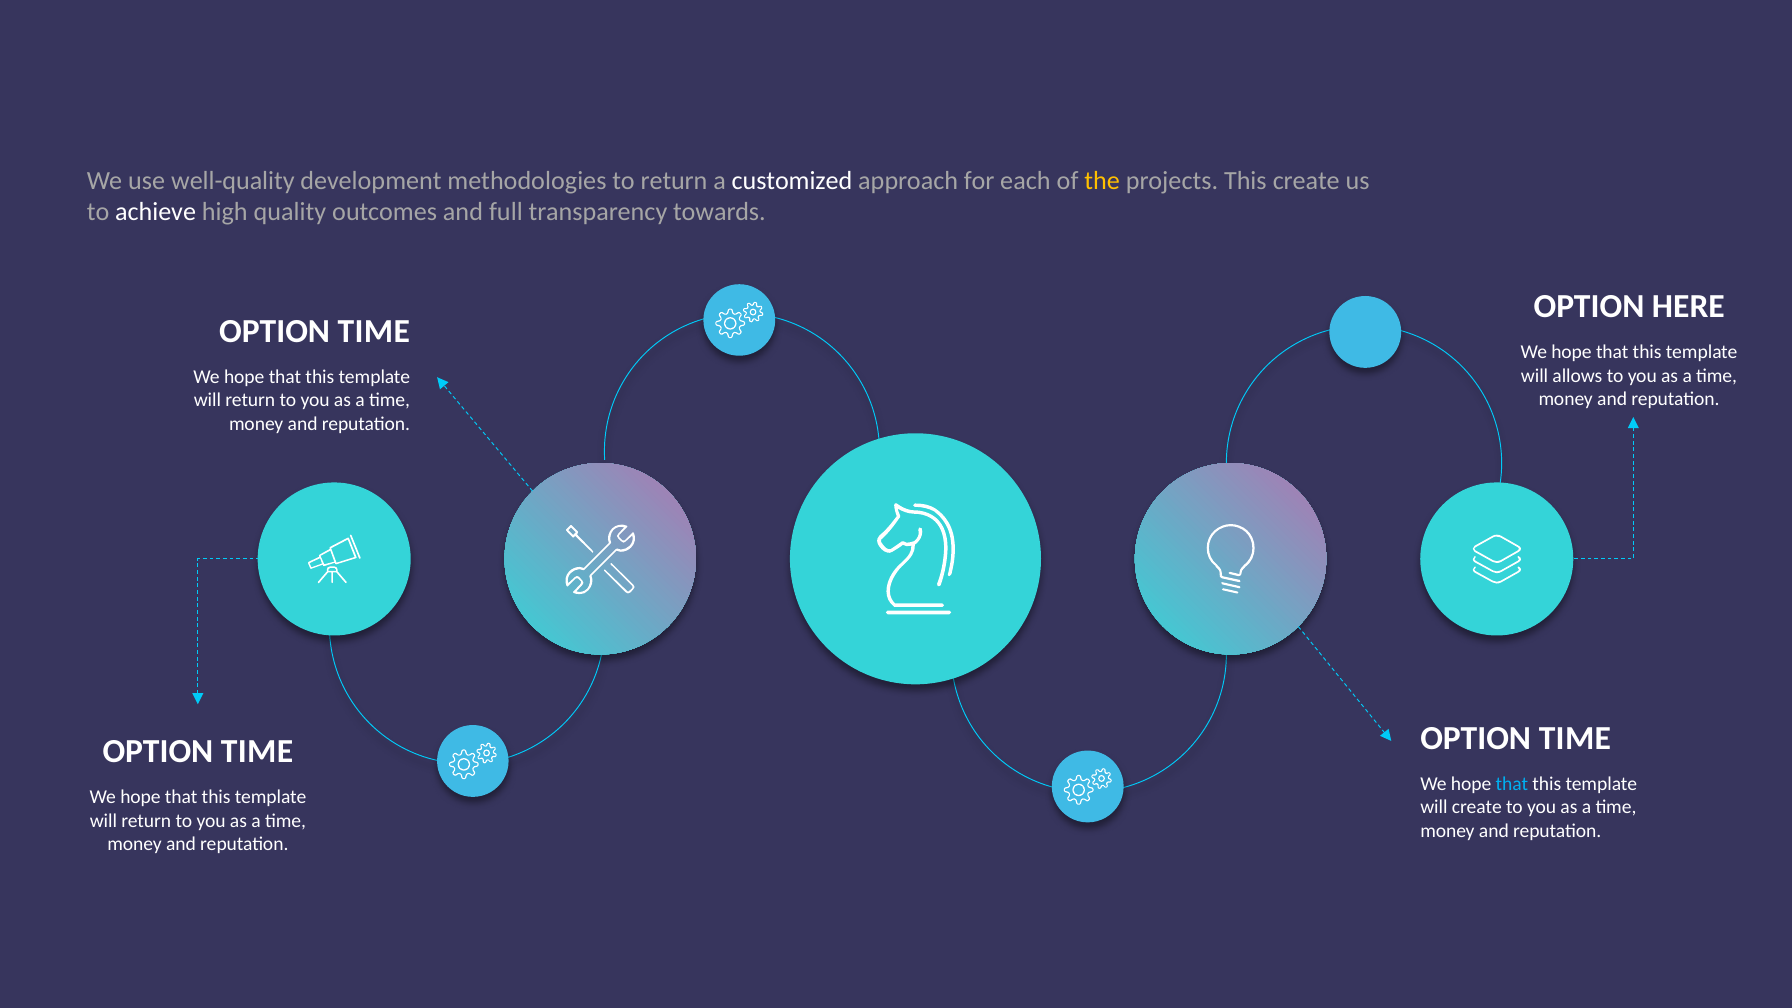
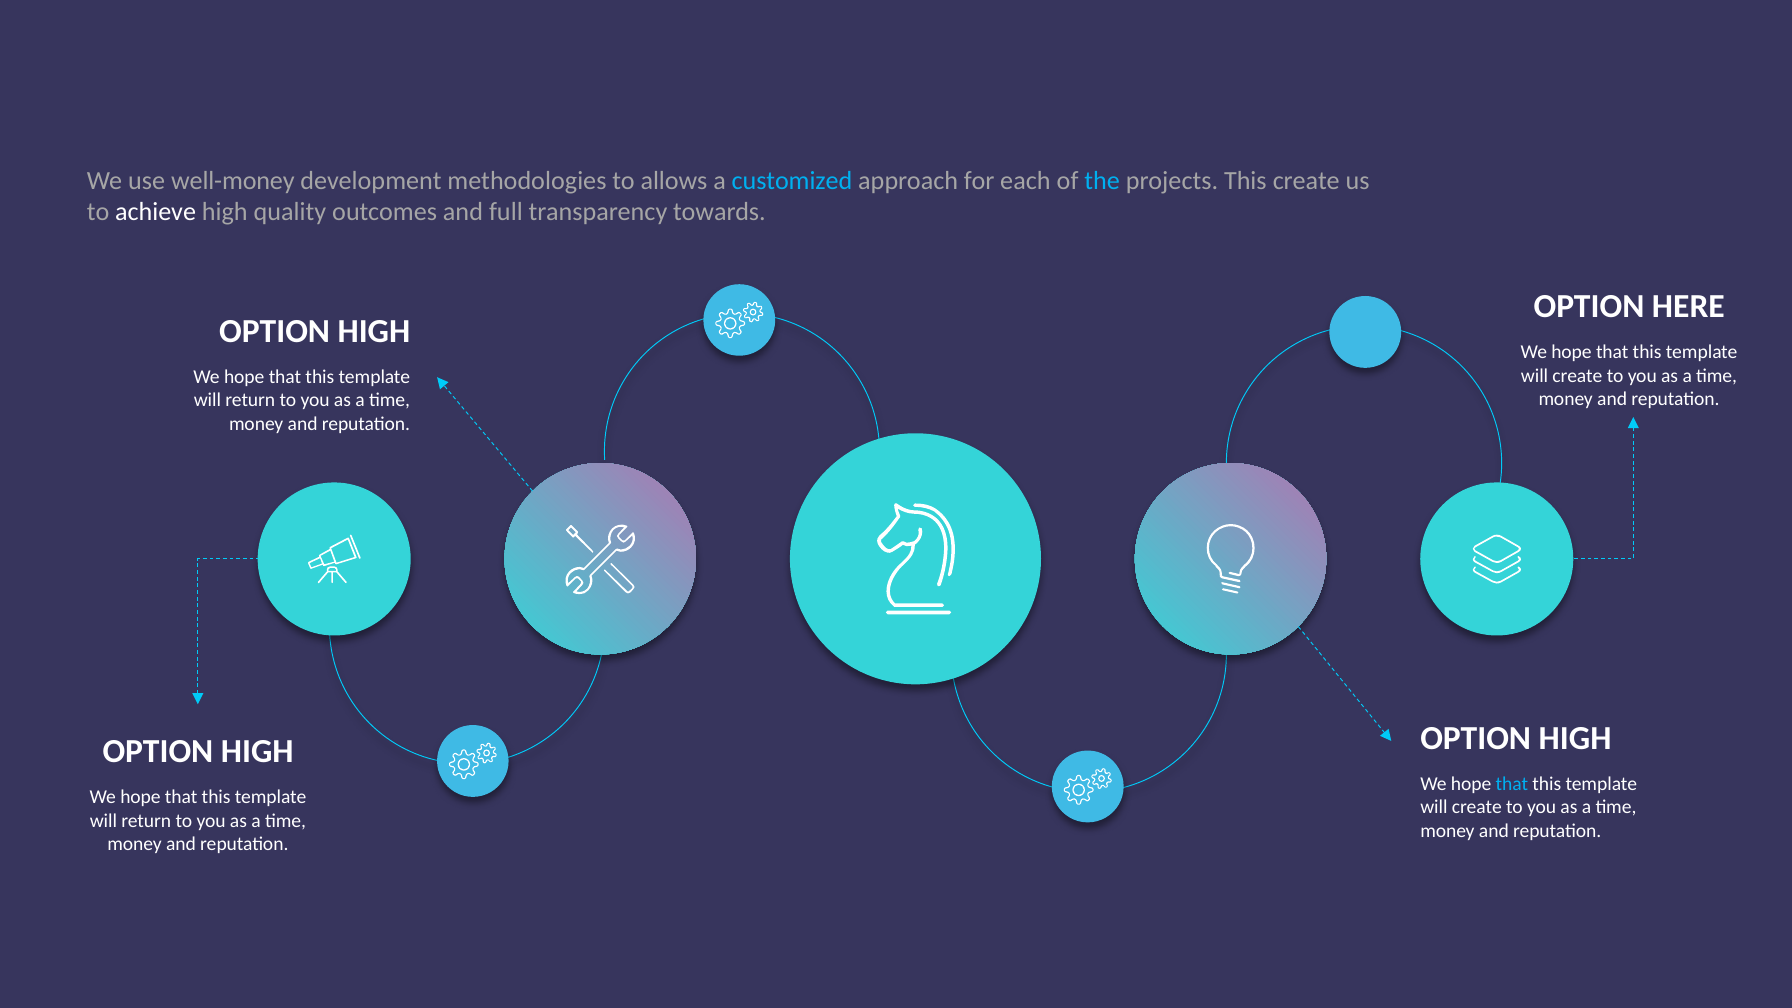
well-quality: well-quality -> well-money
to return: return -> allows
customized colour: white -> light blue
the colour: yellow -> light blue
TIME at (374, 331): TIME -> HIGH
allows at (1577, 376): allows -> create
TIME at (1575, 738): TIME -> HIGH
TIME at (257, 752): TIME -> HIGH
